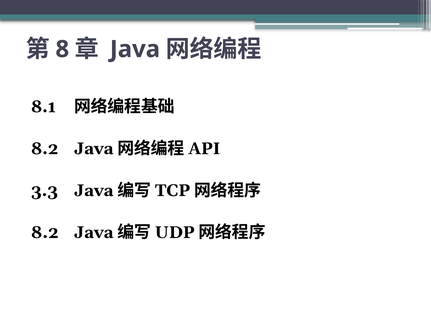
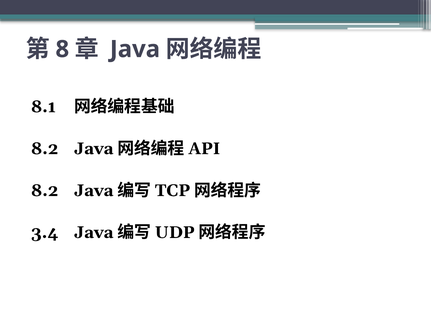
3.3 at (45, 191): 3.3 -> 8.2
8.2 at (45, 233): 8.2 -> 3.4
